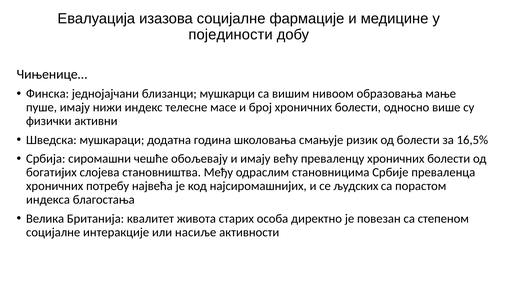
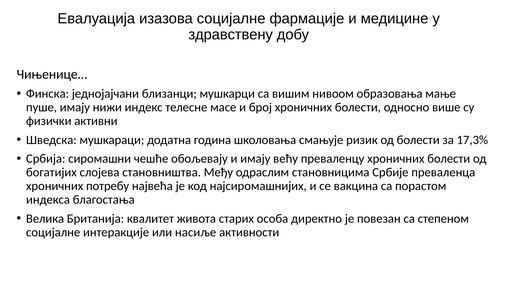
појединости: појединости -> здравствену
16,5%: 16,5% -> 17,3%
људских: људских -> вакцина
